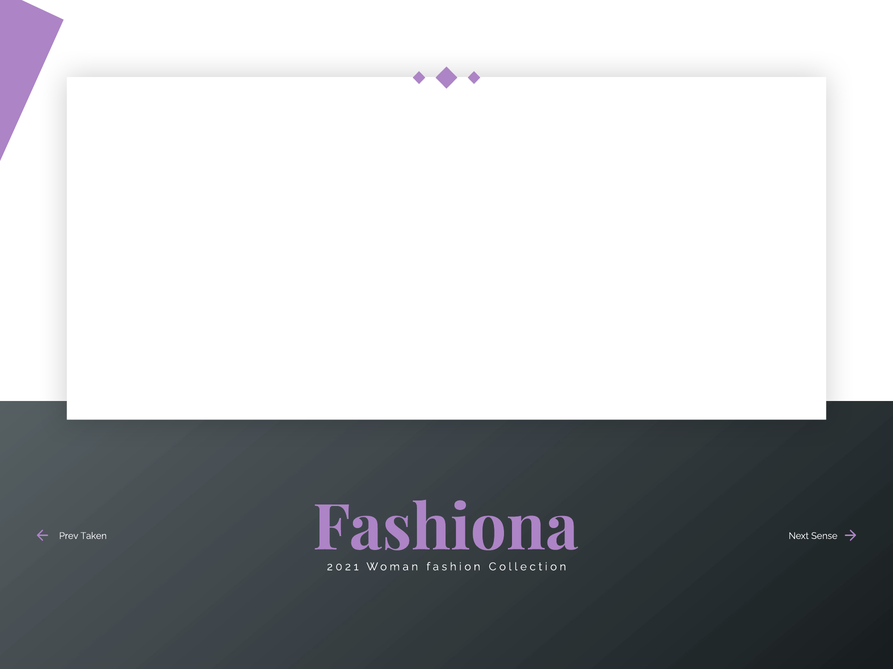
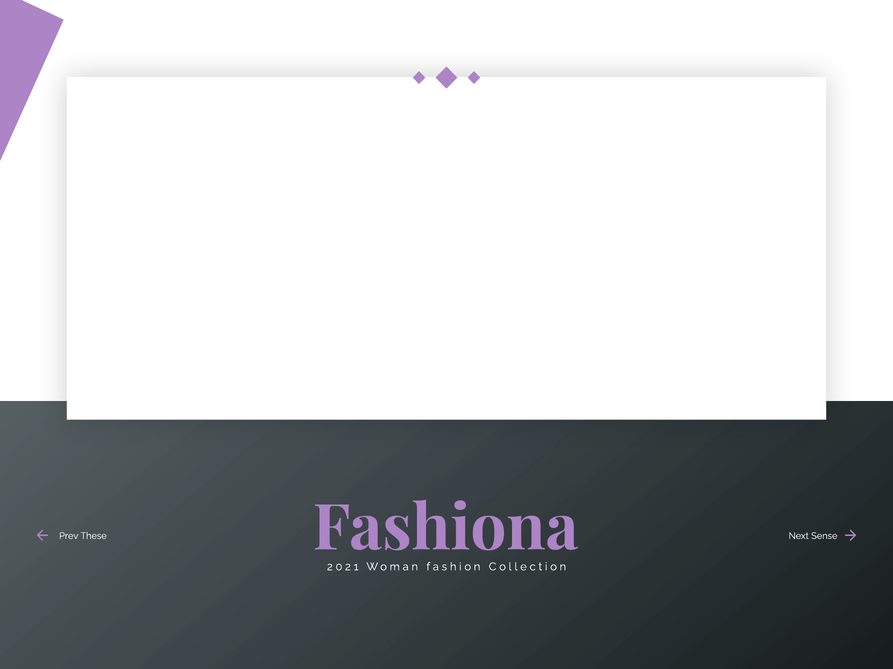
Taken: Taken -> These
